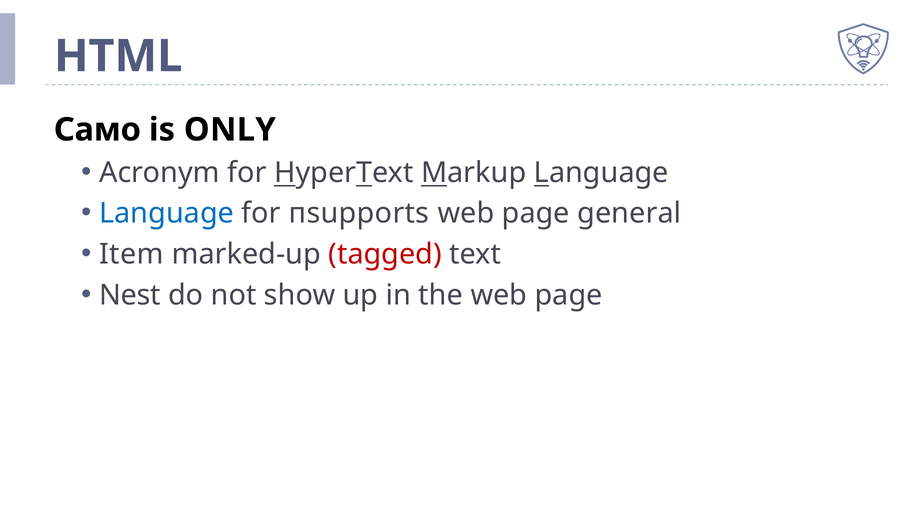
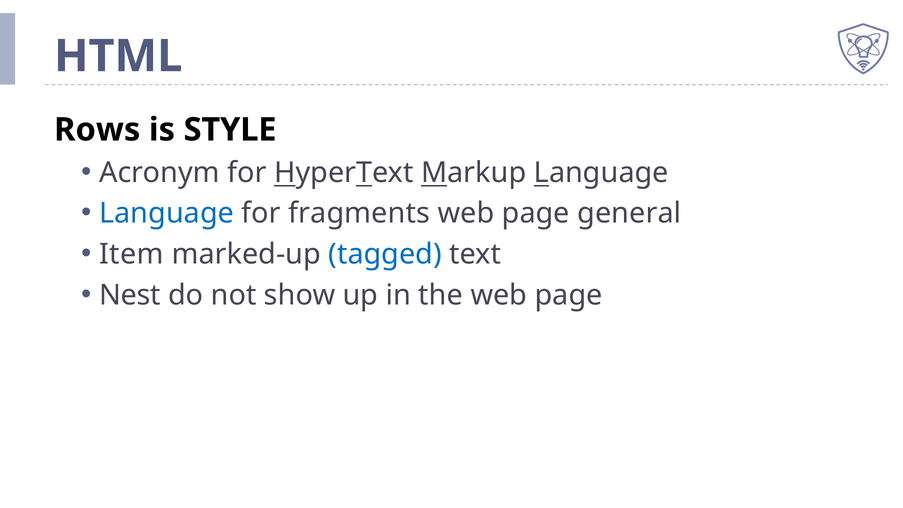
Само: Само -> Rows
ONLY: ONLY -> STYLE
пsupports: пsupports -> fragments
tagged colour: red -> blue
